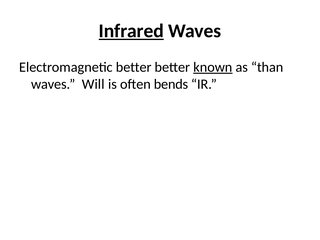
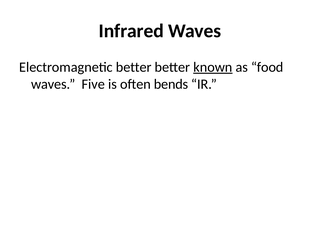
Infrared underline: present -> none
than: than -> food
Will: Will -> Five
